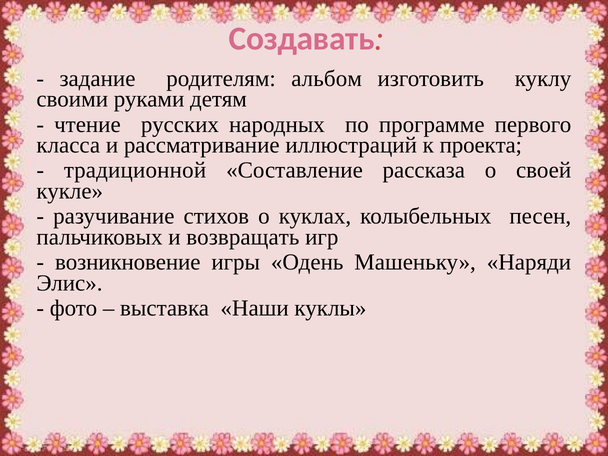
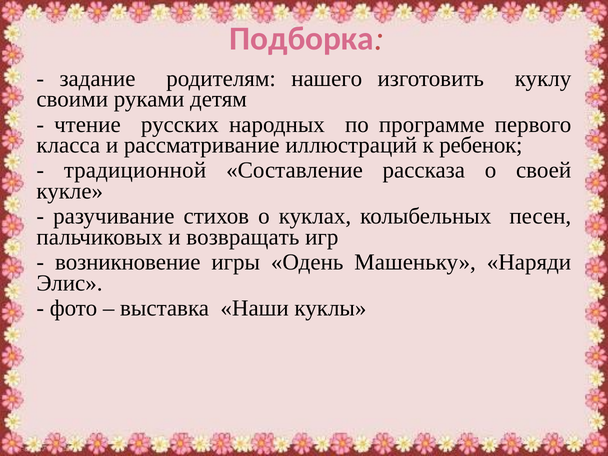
Создавать: Создавать -> Подборка
альбом: альбом -> нашего
проекта: проекта -> ребенок
